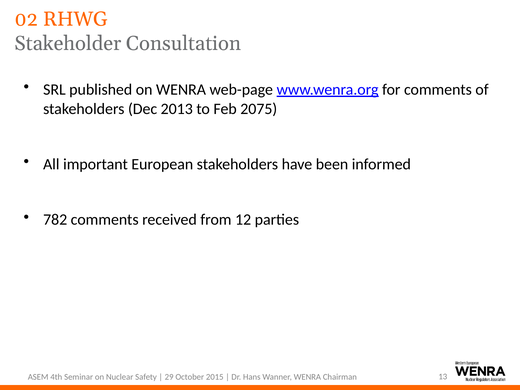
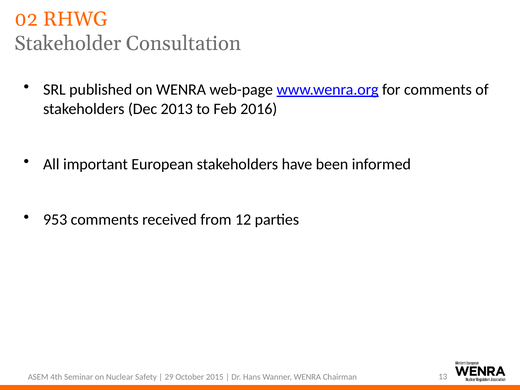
2075: 2075 -> 2016
782: 782 -> 953
